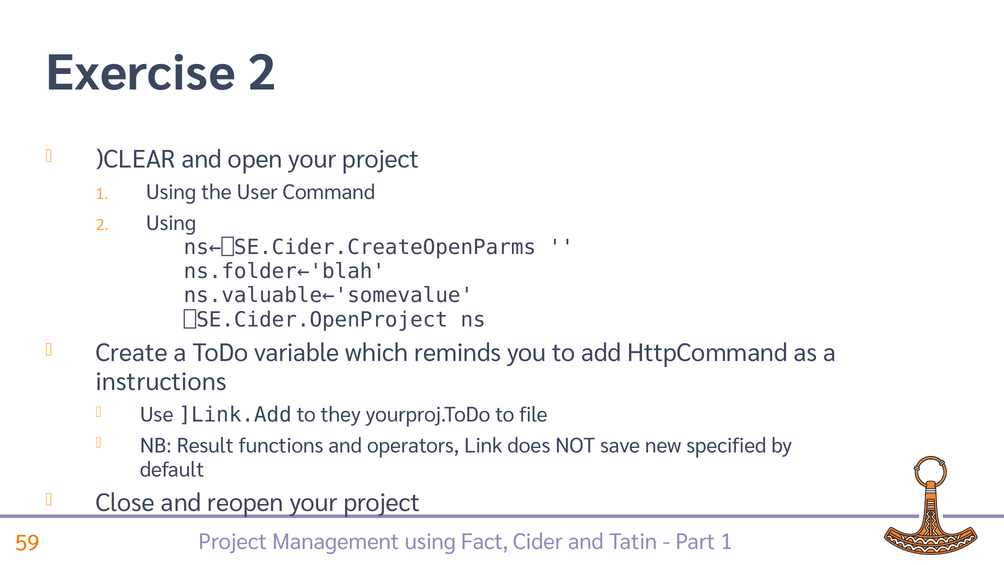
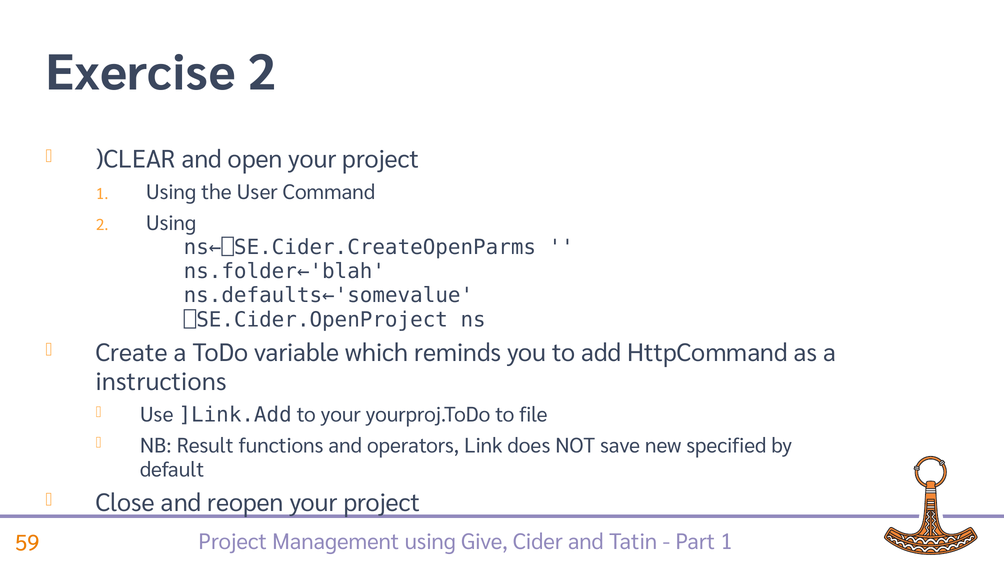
ns.valuable←'somevalue: ns.valuable←'somevalue -> ns.defaults←'somevalue
to they: they -> your
Fact: Fact -> Give
